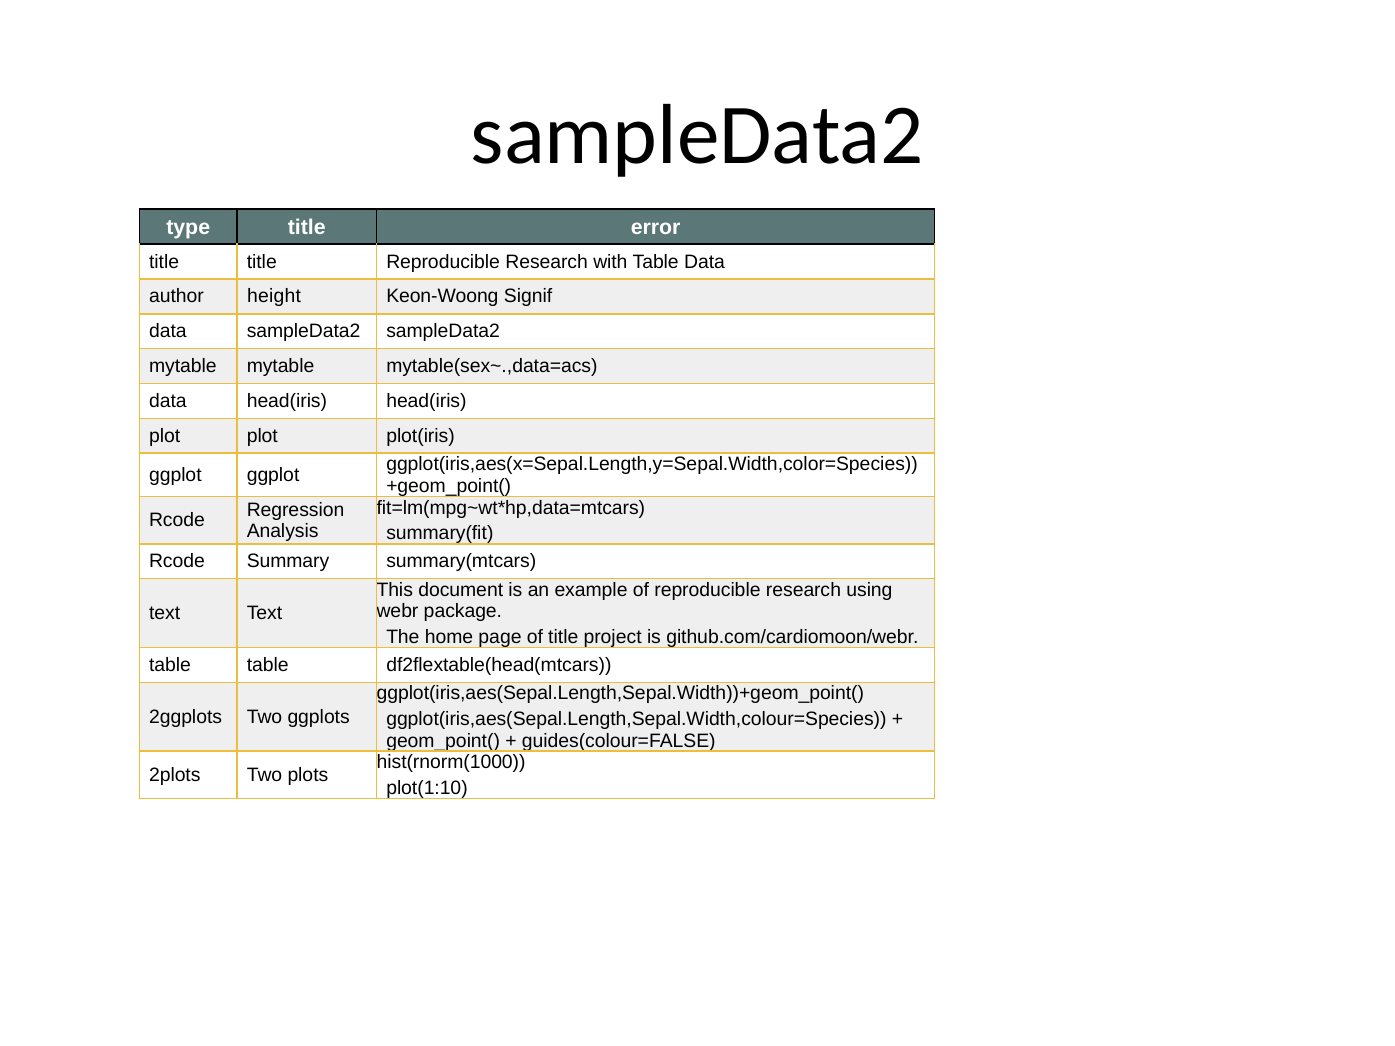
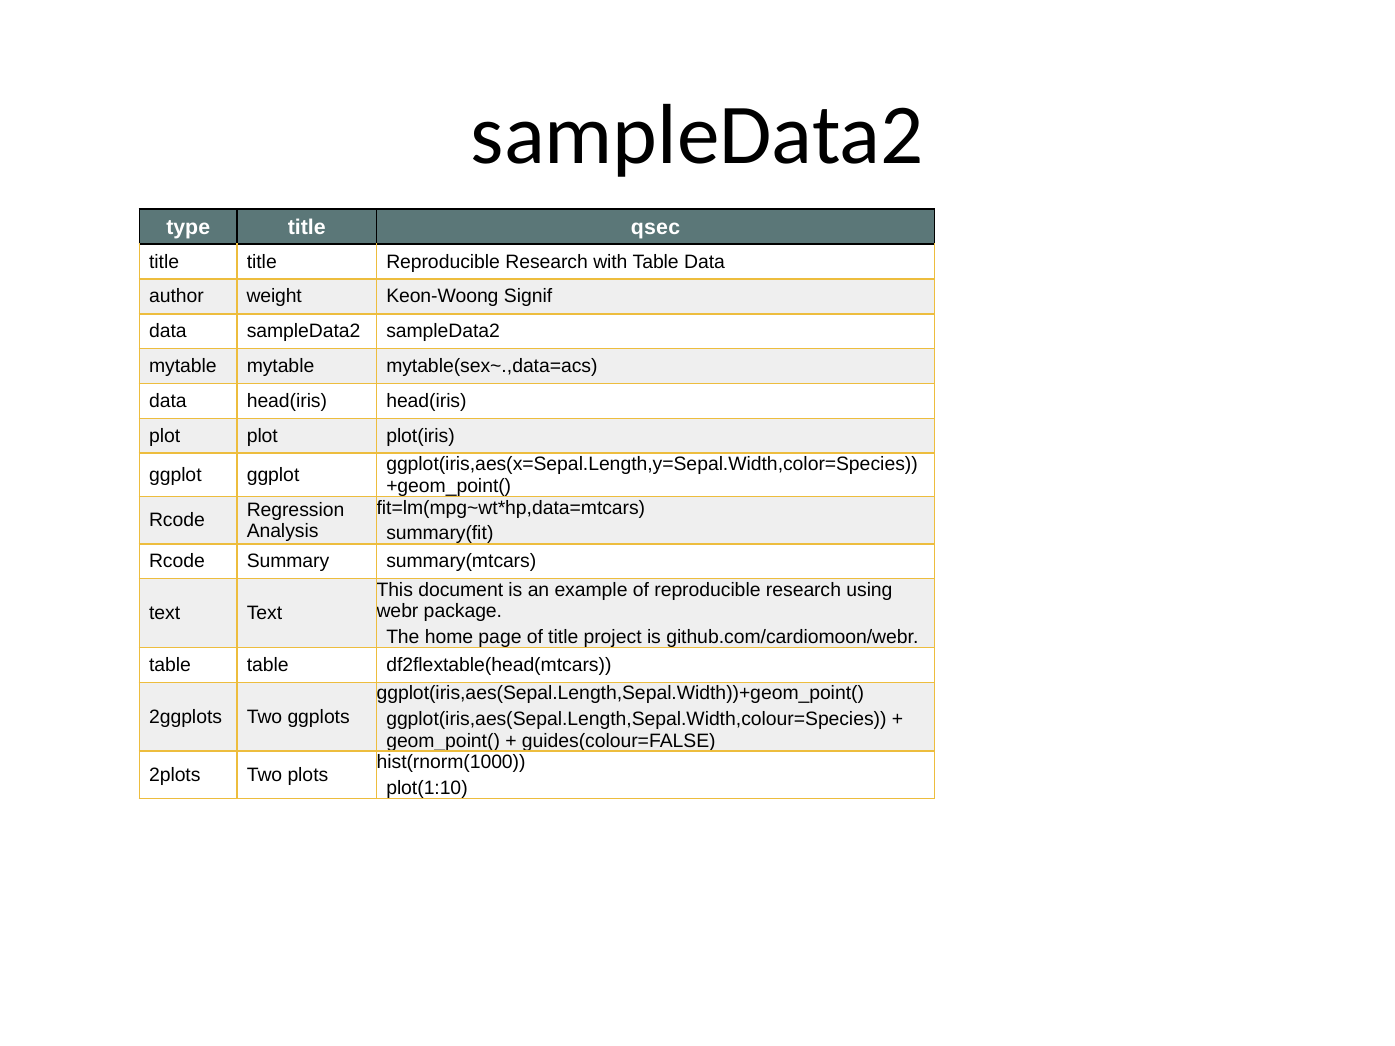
error: error -> qsec
height: height -> weight
